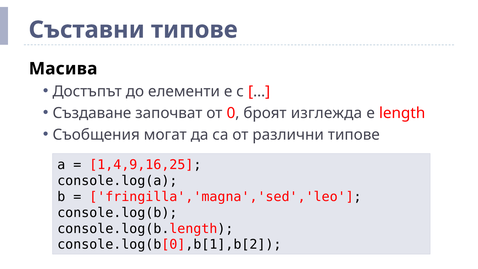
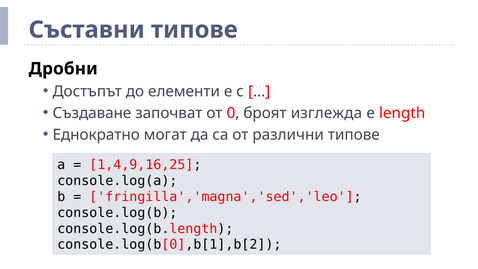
Масива: Масива -> Дробни
Съобщения: Съобщения -> Еднократно
